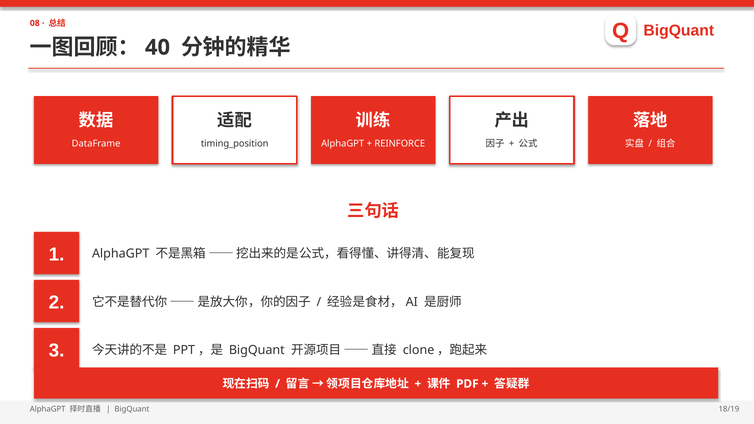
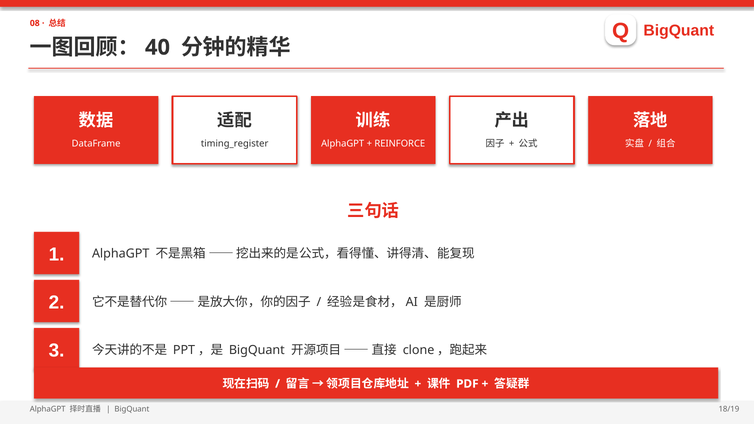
timing_position: timing_position -> timing_register
